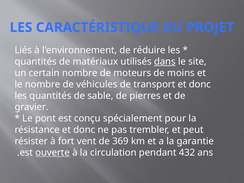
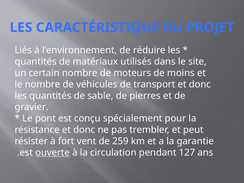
dans underline: present -> none
369: 369 -> 259
432: 432 -> 127
